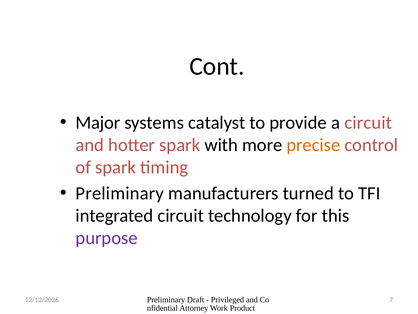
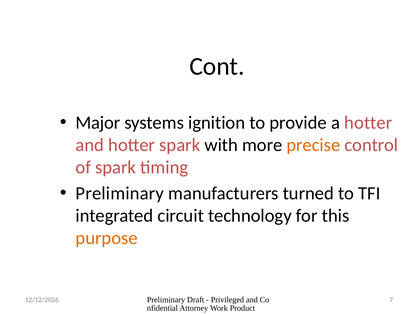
catalyst: catalyst -> ignition
a circuit: circuit -> hotter
purpose colour: purple -> orange
